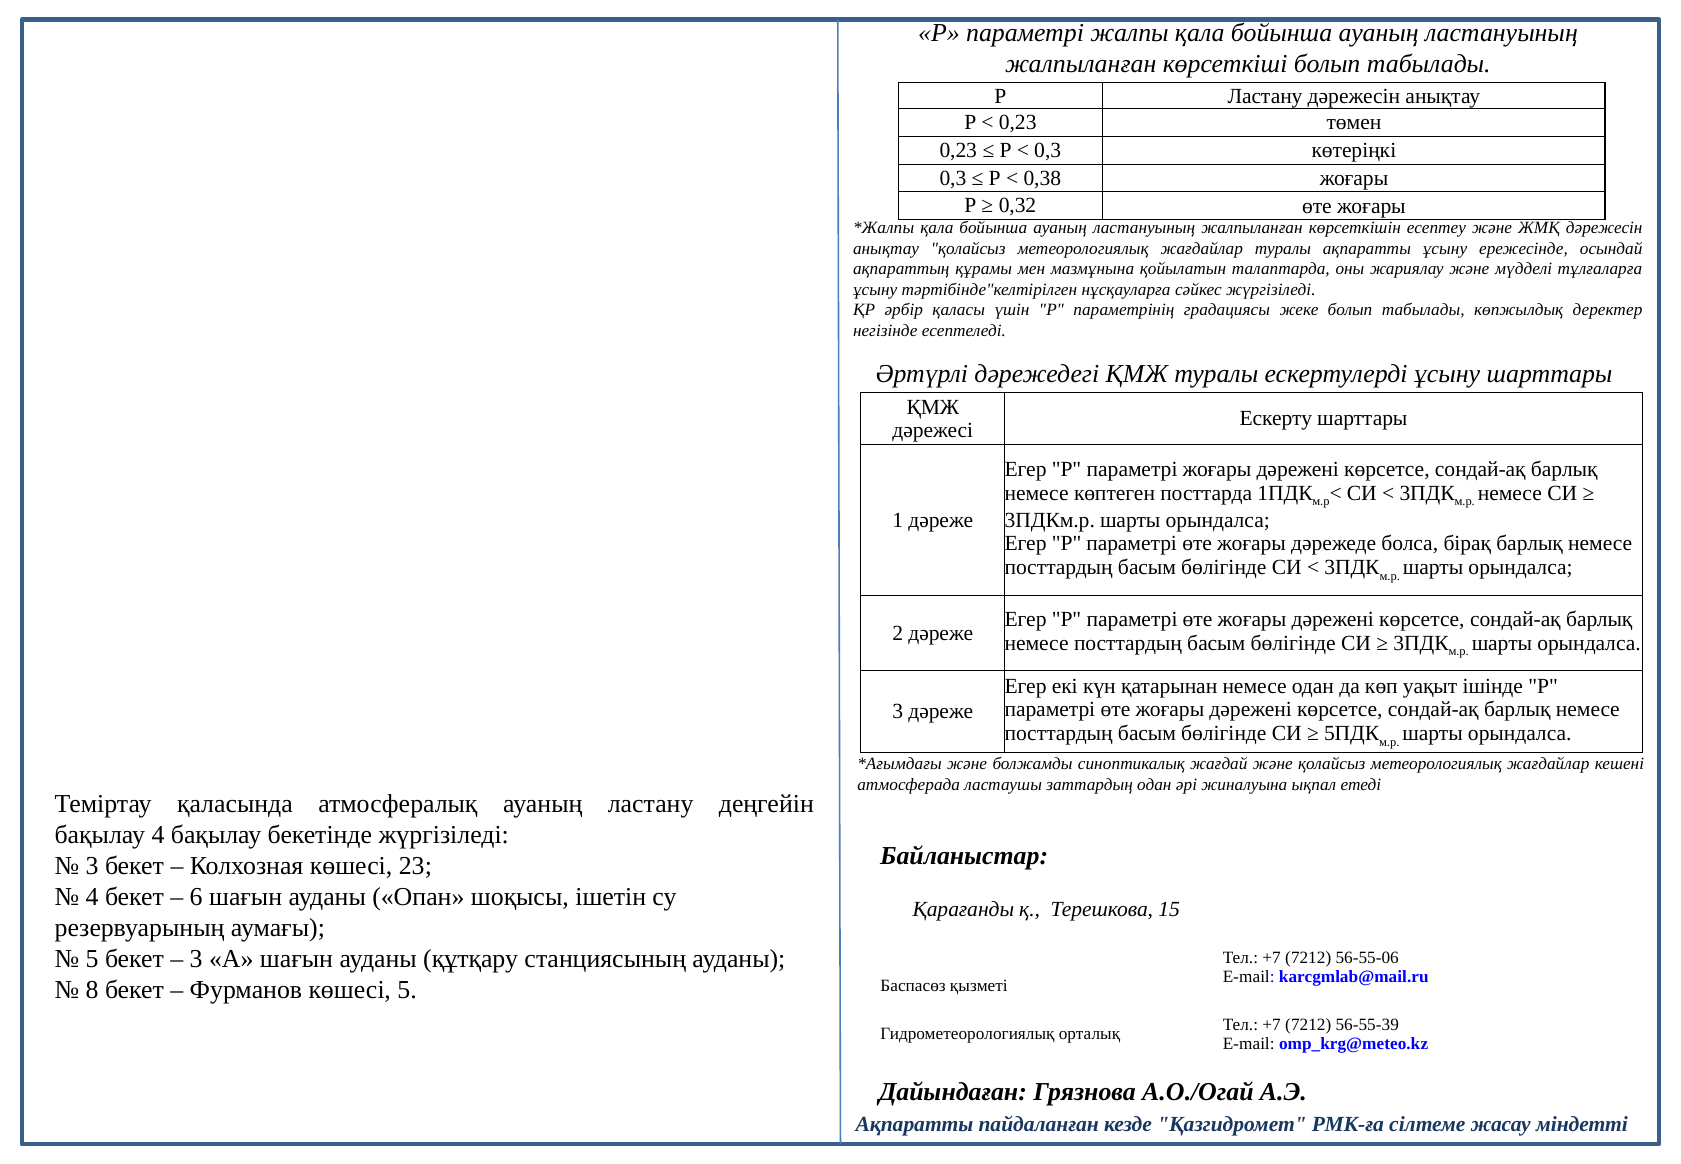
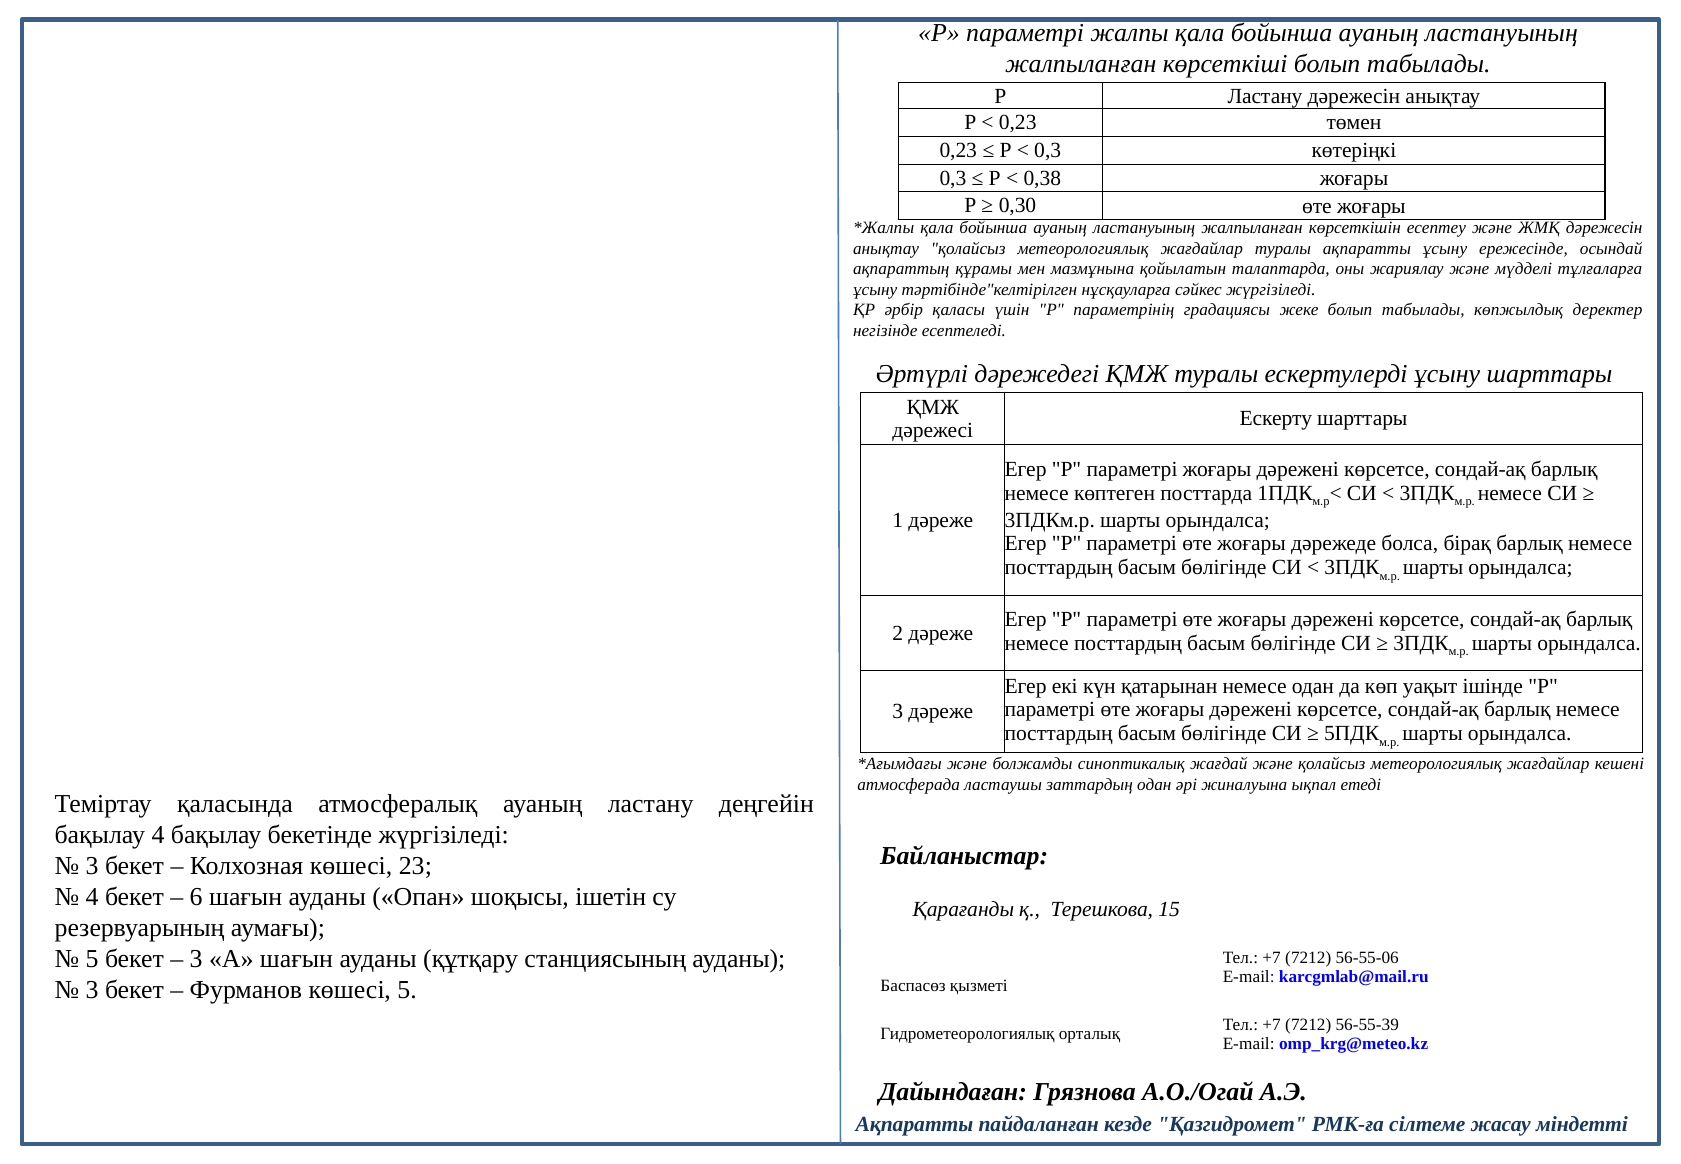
0,32: 0,32 -> 0,30
8 at (92, 990): 8 -> 3
